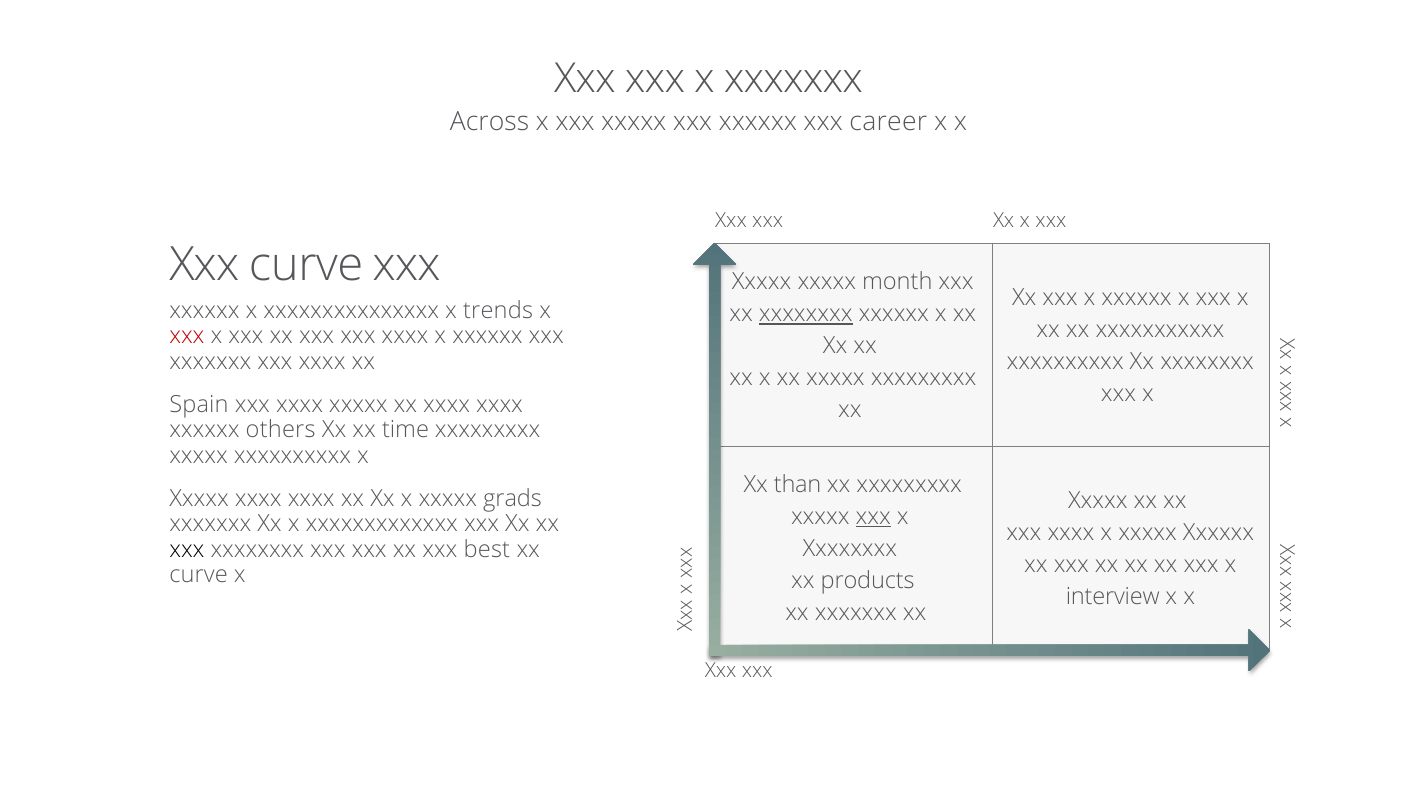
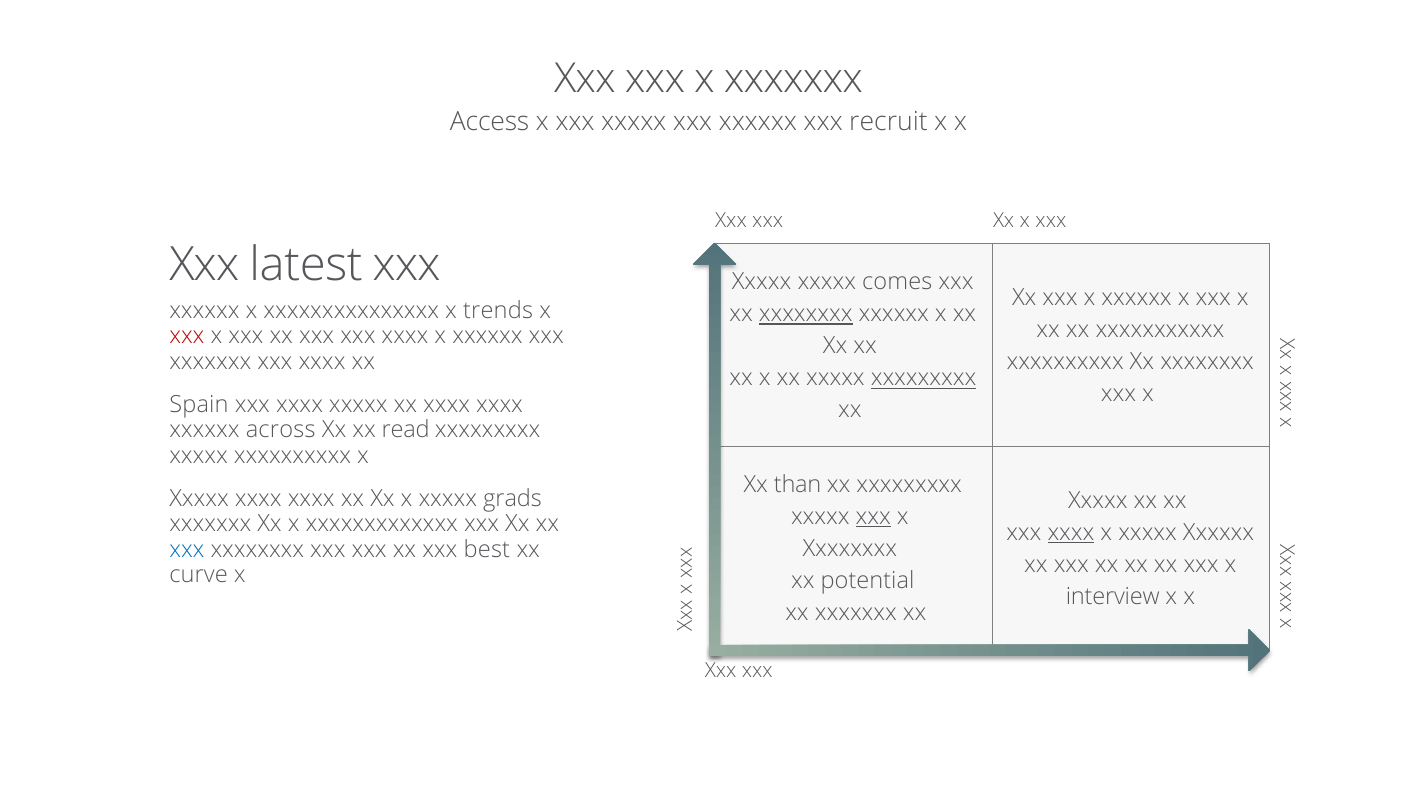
Across: Across -> Access
career: career -> recruit
Xxx curve: curve -> latest
month: month -> comes
xxxxxxxxx at (924, 378) underline: none -> present
others: others -> across
time: time -> read
xxxx at (1071, 533) underline: none -> present
xxx at (187, 550) colour: black -> blue
products: products -> potential
